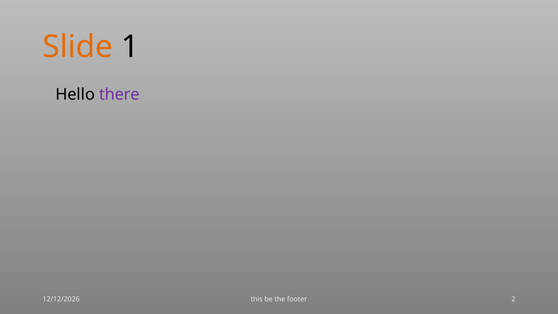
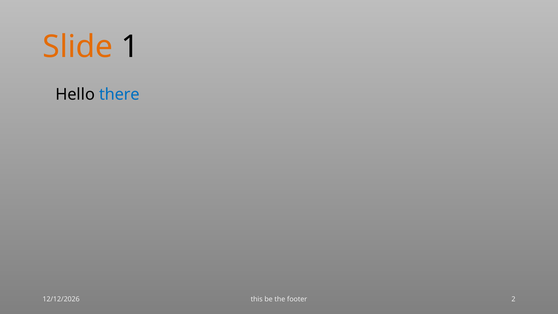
there colour: purple -> blue
